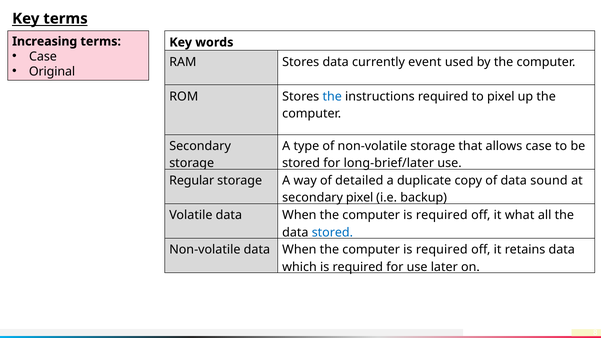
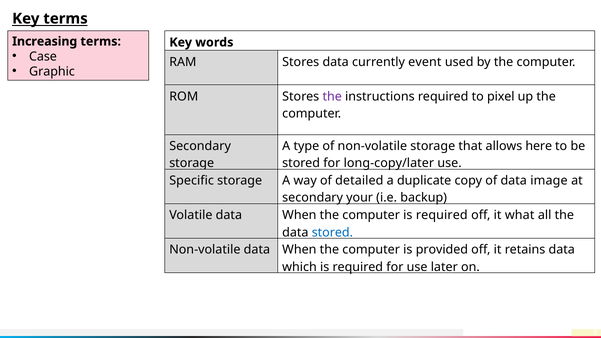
Original: Original -> Graphic
the at (332, 97) colour: blue -> purple
allows case: case -> here
long-brief/later: long-brief/later -> long-copy/later
Regular: Regular -> Specific
sound: sound -> image
secondary pixel: pixel -> your
required at (442, 250): required -> provided
